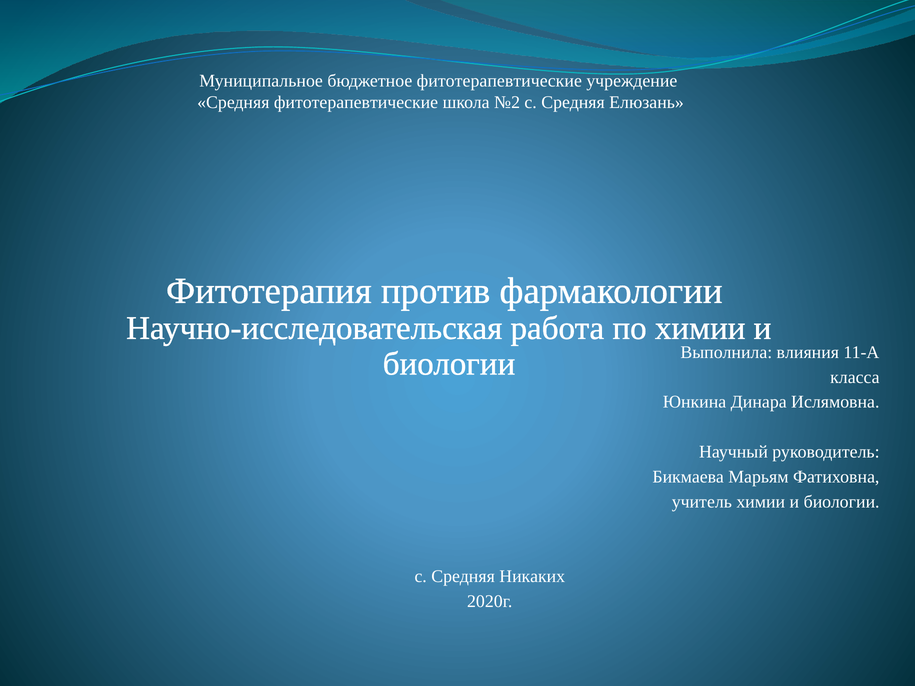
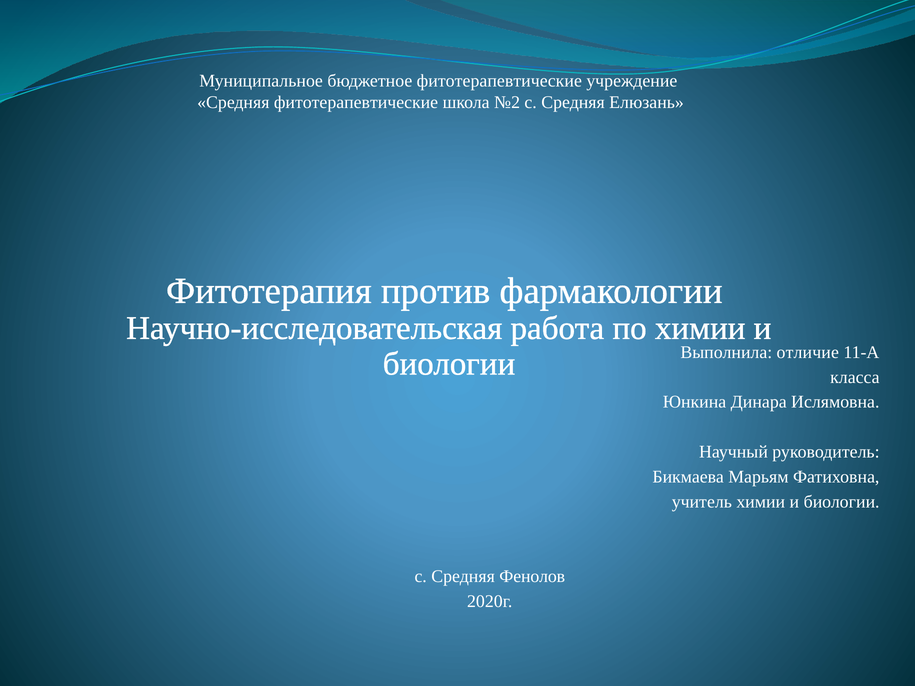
влияния: влияния -> отличие
Никаких: Никаких -> Фенолов
